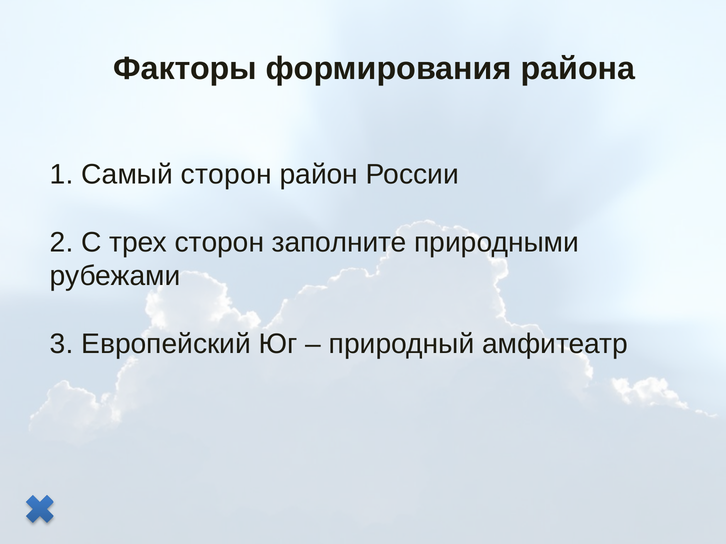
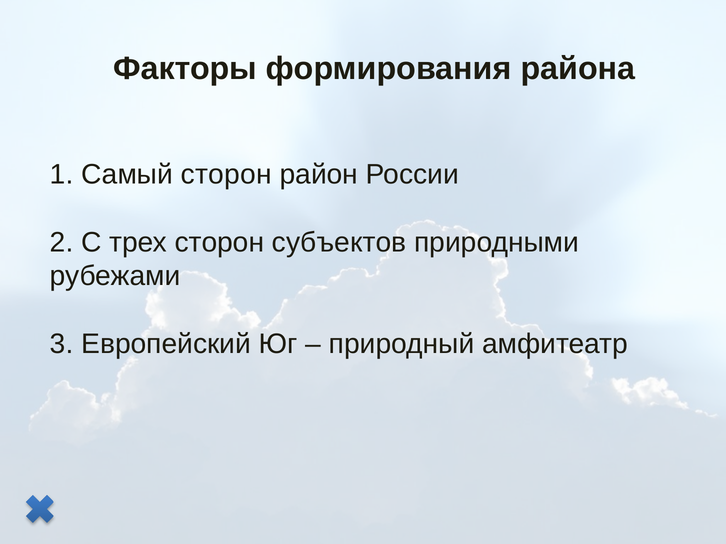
заполните: заполните -> субъектов
